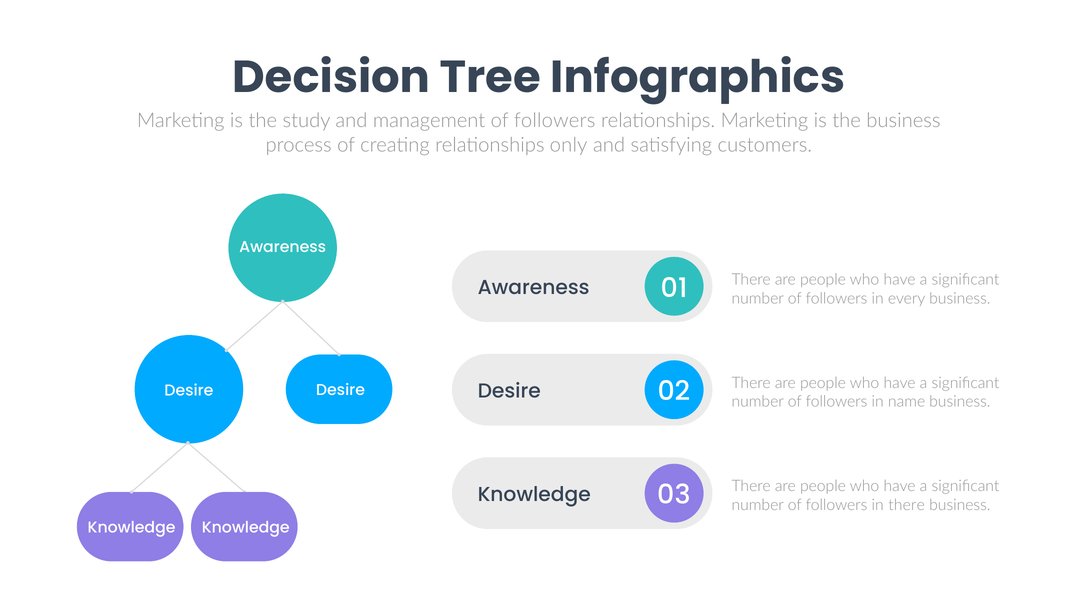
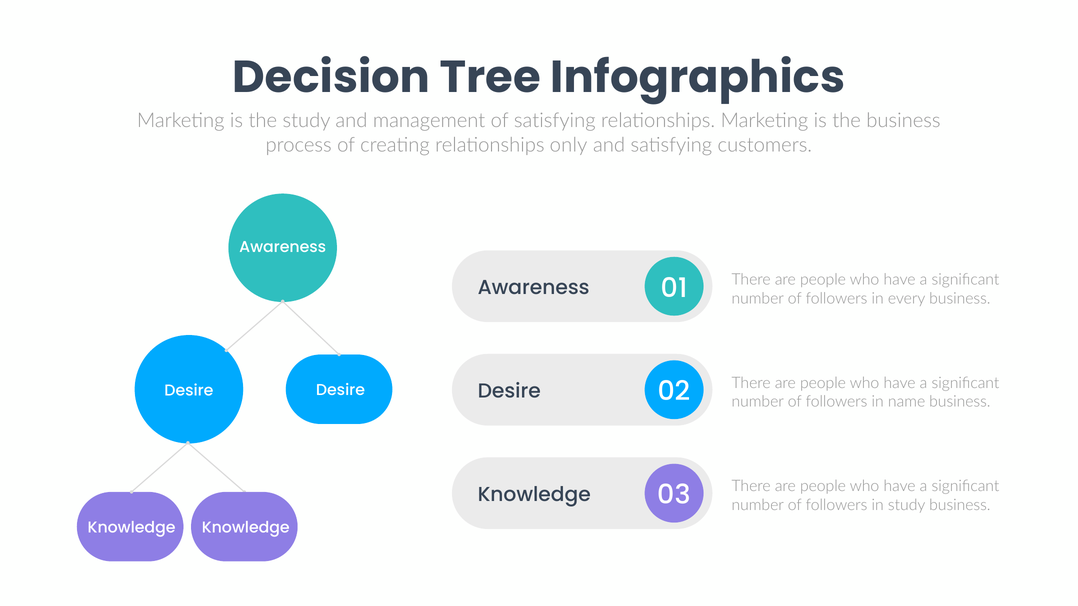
management of followers: followers -> satisfying
in there: there -> study
